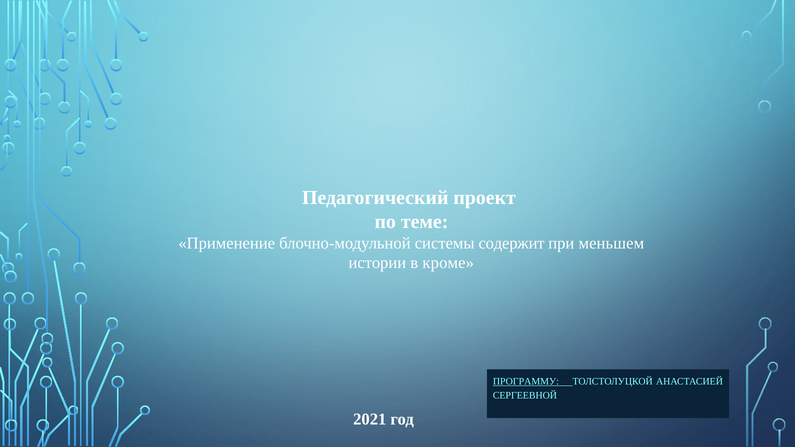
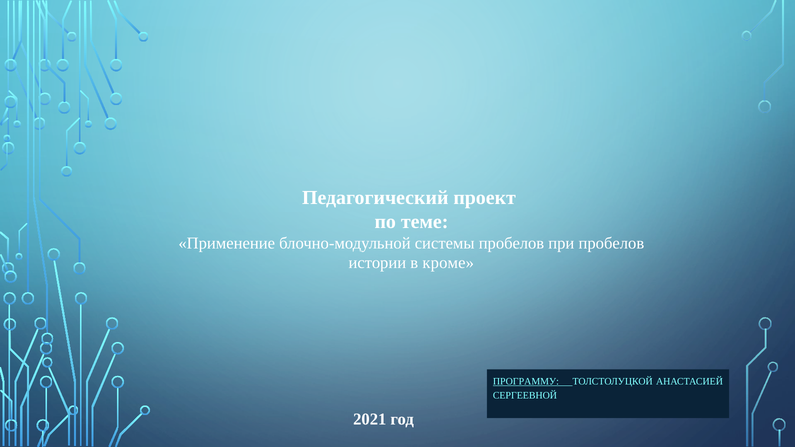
системы содержит: содержит -> пробелов
при меньшем: меньшем -> пробелов
